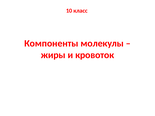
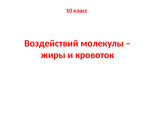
Компоненты: Компоненты -> Воздействий
